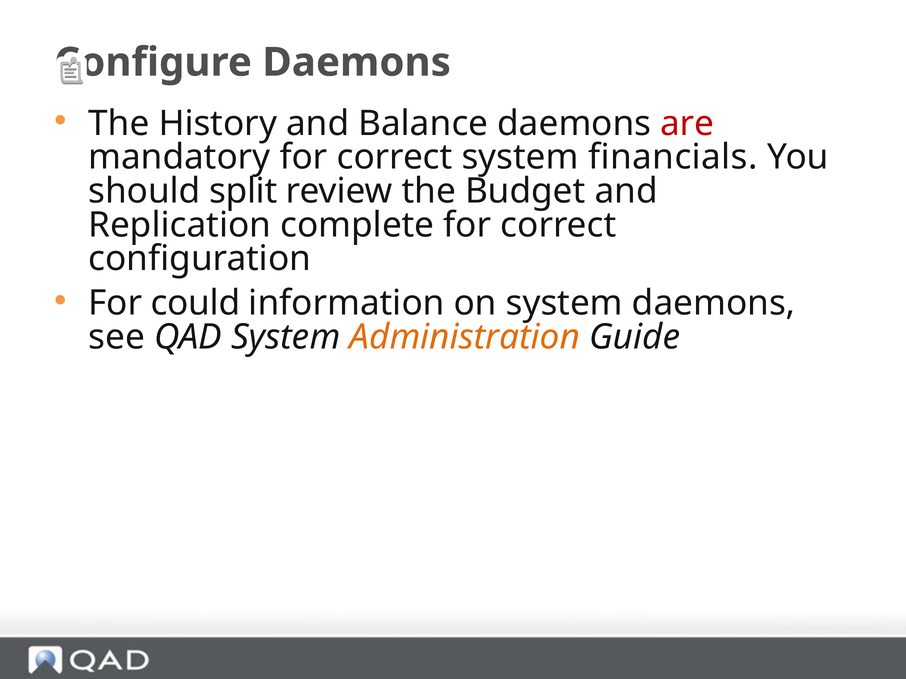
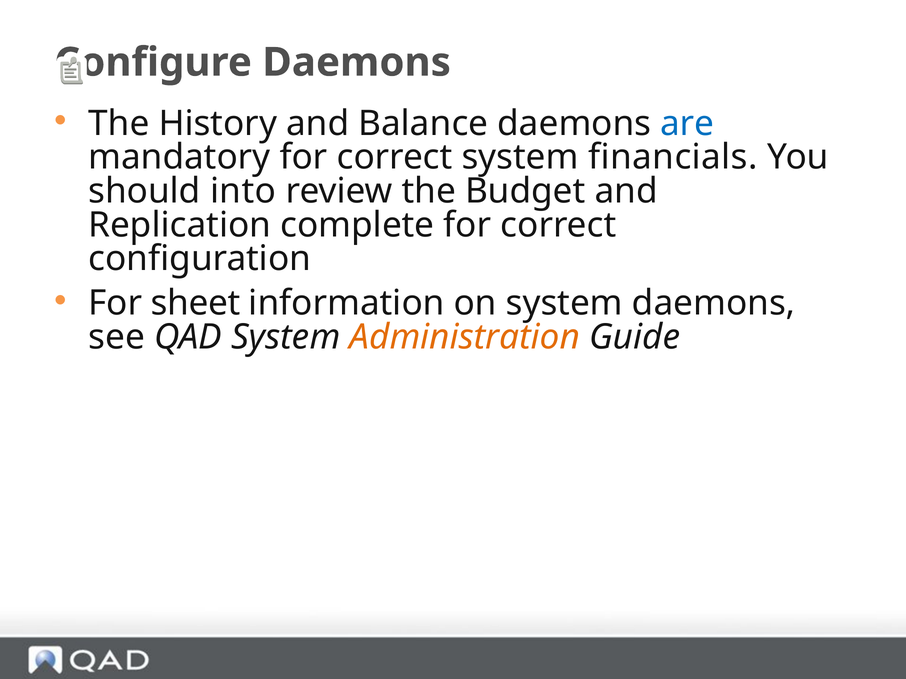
are colour: red -> blue
split: split -> into
could: could -> sheet
